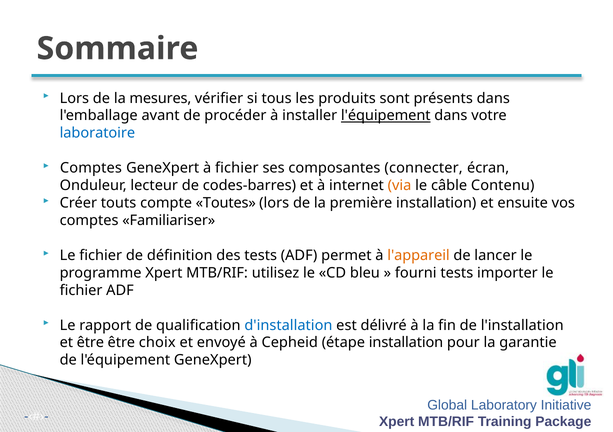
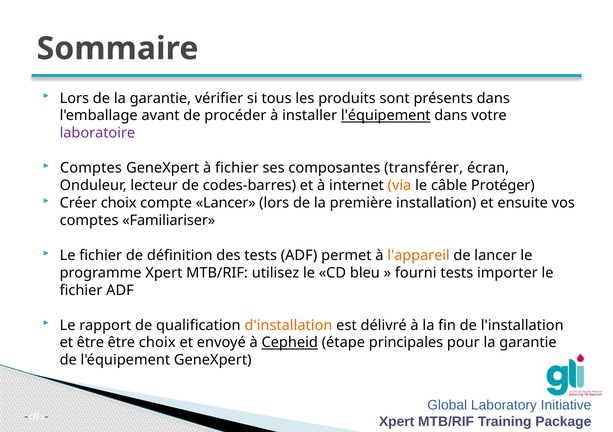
de la mesures: mesures -> garantie
laboratoire colour: blue -> purple
connecter: connecter -> transférer
Contenu: Contenu -> Protéger
Créer touts: touts -> choix
compte Toutes: Toutes -> Lancer
d'installation colour: blue -> orange
Cepheid underline: none -> present
étape installation: installation -> principales
